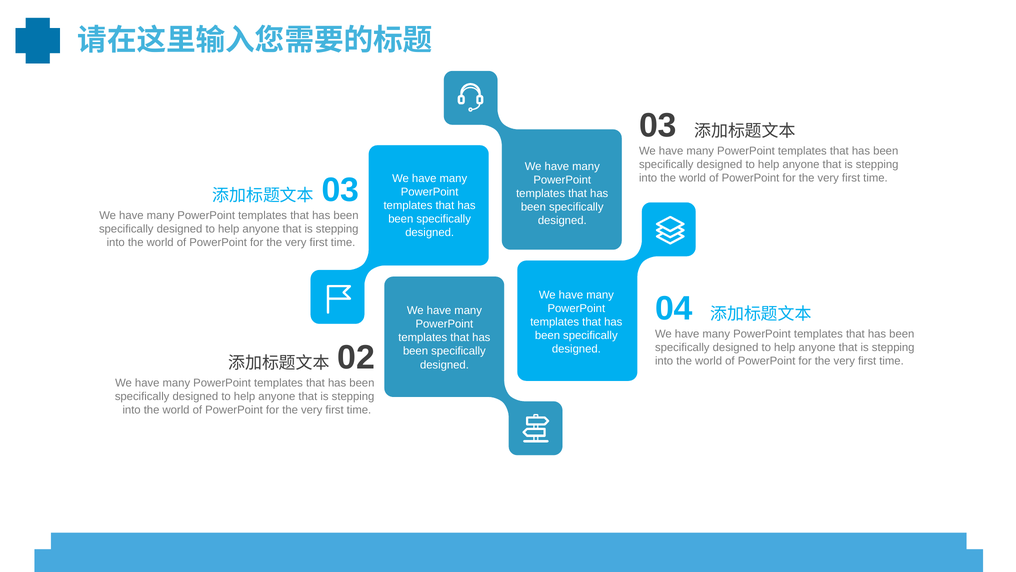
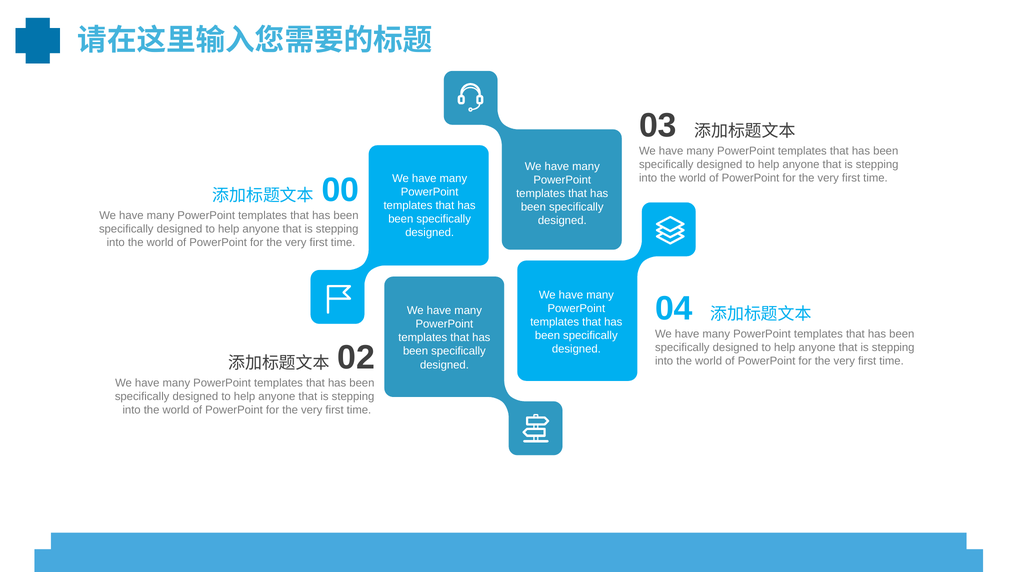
03 at (340, 190): 03 -> 00
